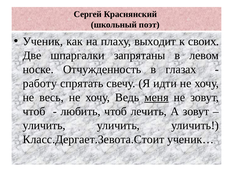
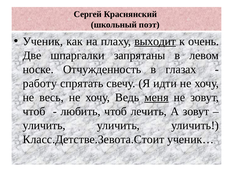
выходит underline: none -> present
своих: своих -> очень
Класс.Дергает.Зевота.Стоит: Класс.Дергает.Зевота.Стоит -> Класс.Детстве.Зевота.Стоит
